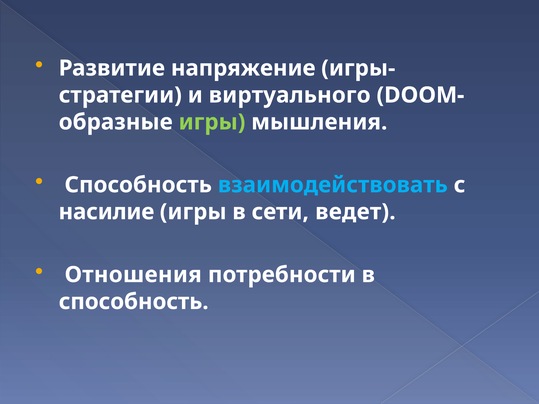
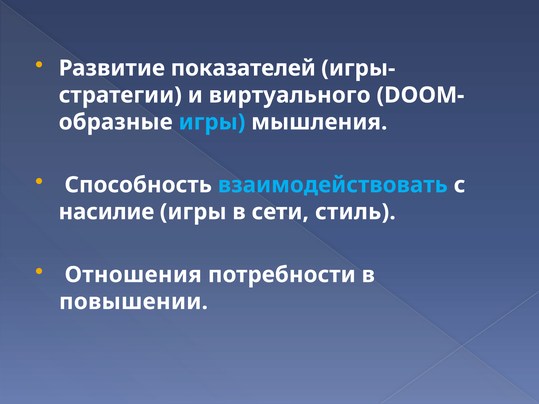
напряжение: напряжение -> показателей
игры at (212, 122) colour: light green -> light blue
ведет: ведет -> стиль
способность at (134, 302): способность -> повышении
